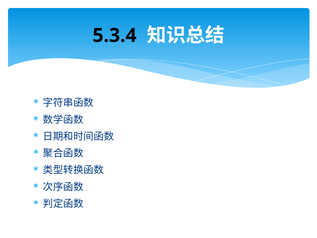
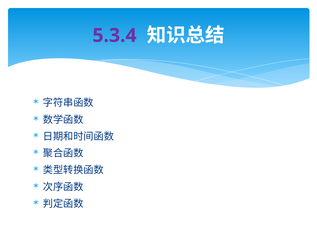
5.3.4 colour: black -> purple
